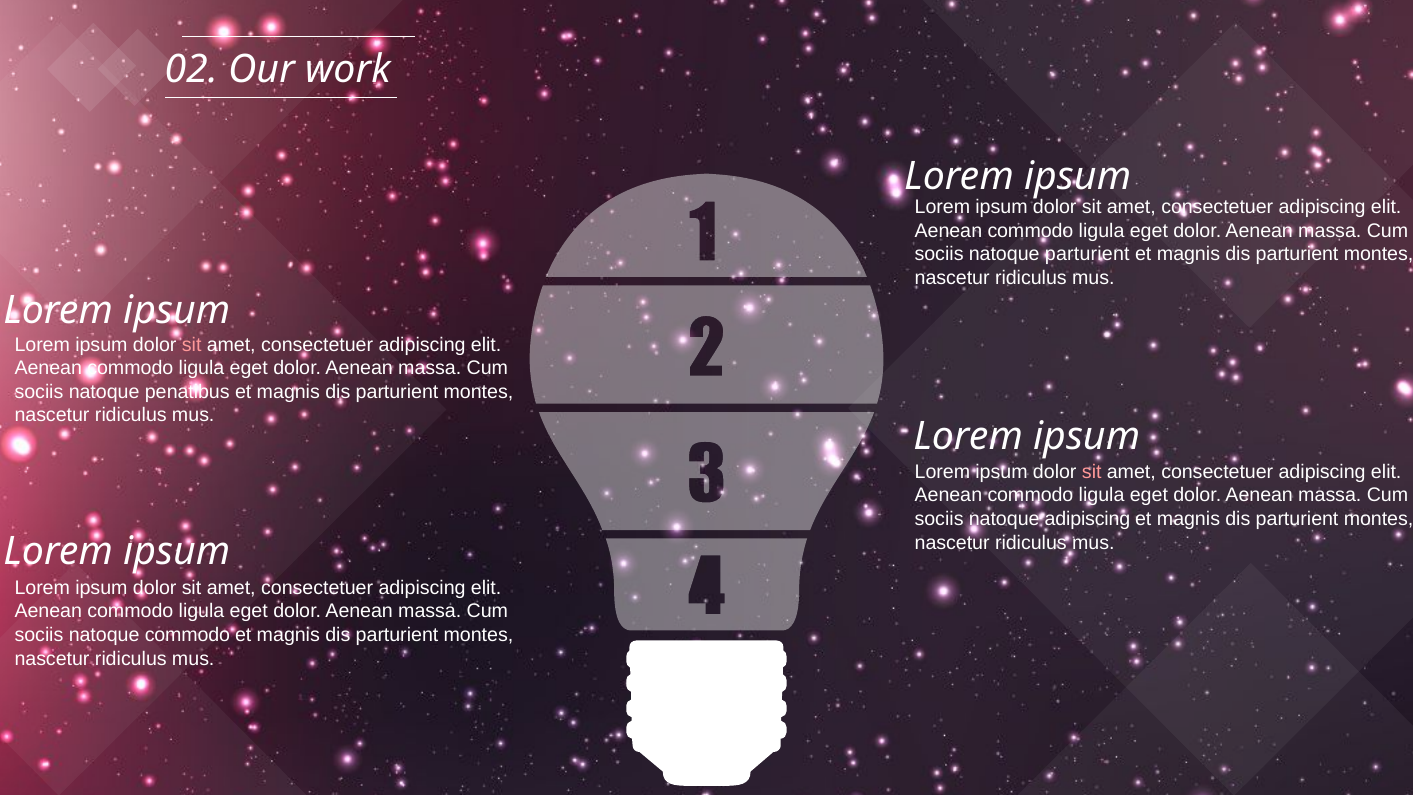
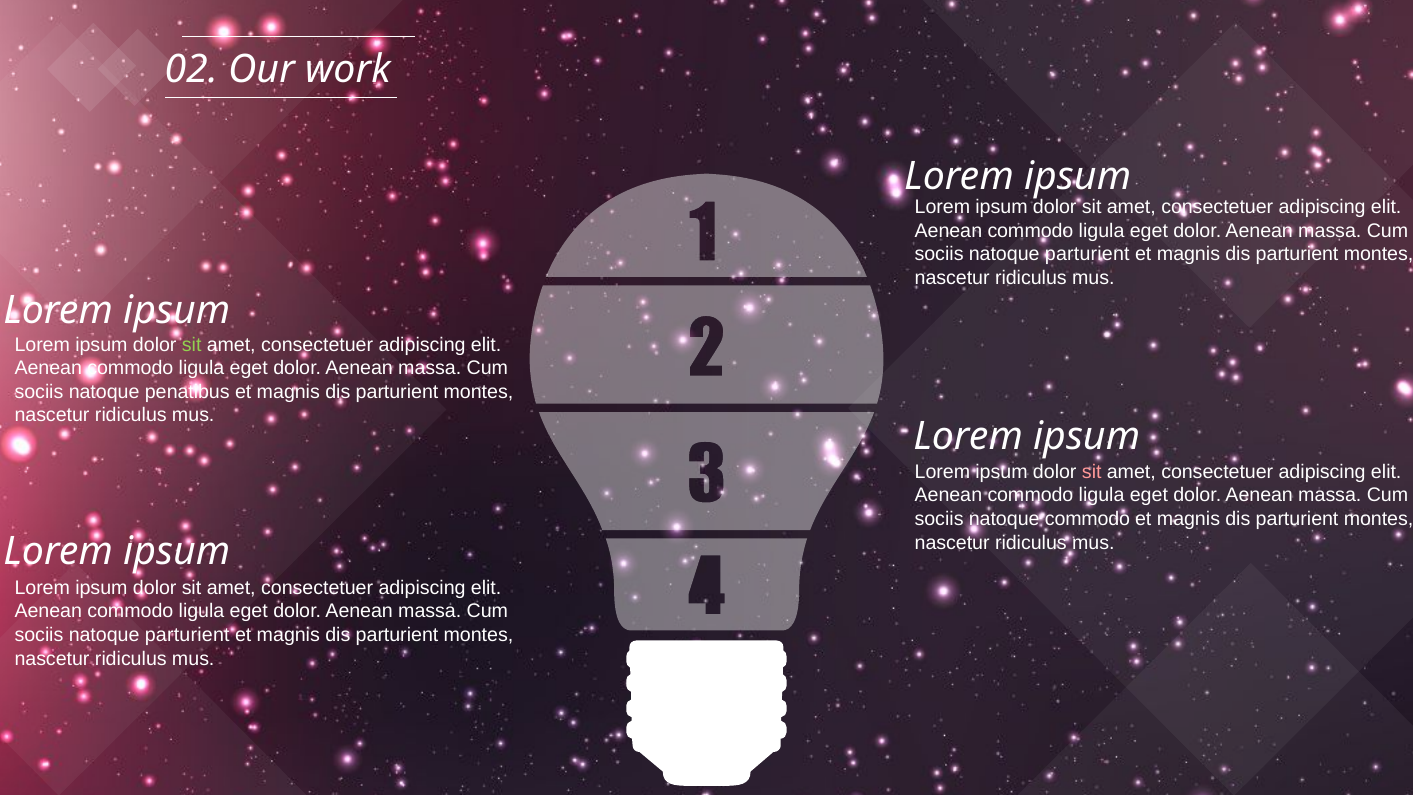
sit at (192, 345) colour: pink -> light green
natoque adipiscing: adipiscing -> commodo
commodo at (187, 635): commodo -> parturient
